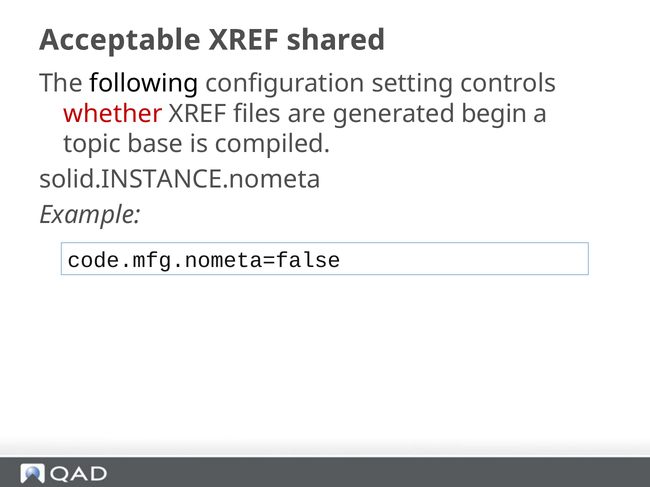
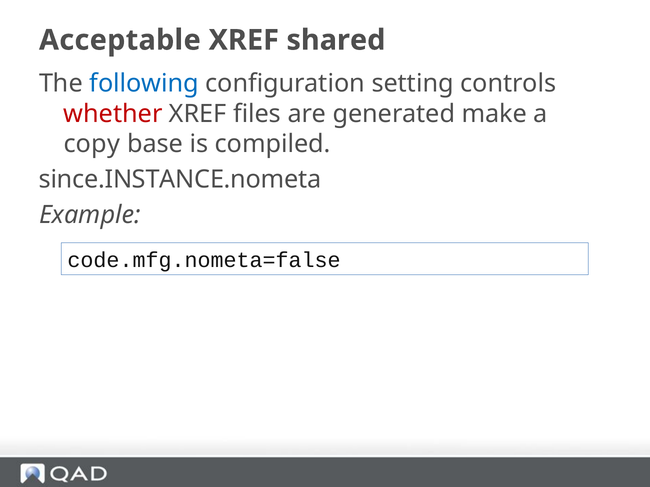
following colour: black -> blue
begin: begin -> make
topic: topic -> copy
solid.INSTANCE.nometa: solid.INSTANCE.nometa -> since.INSTANCE.nometa
